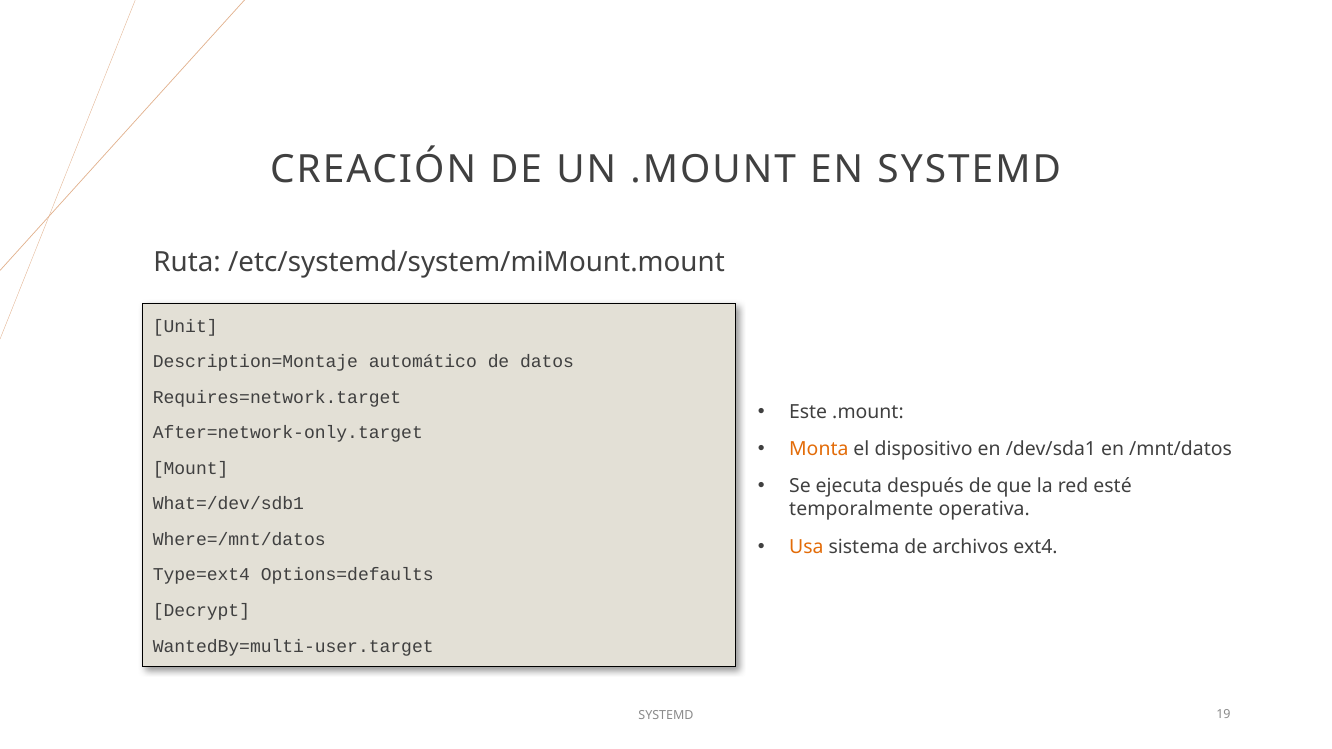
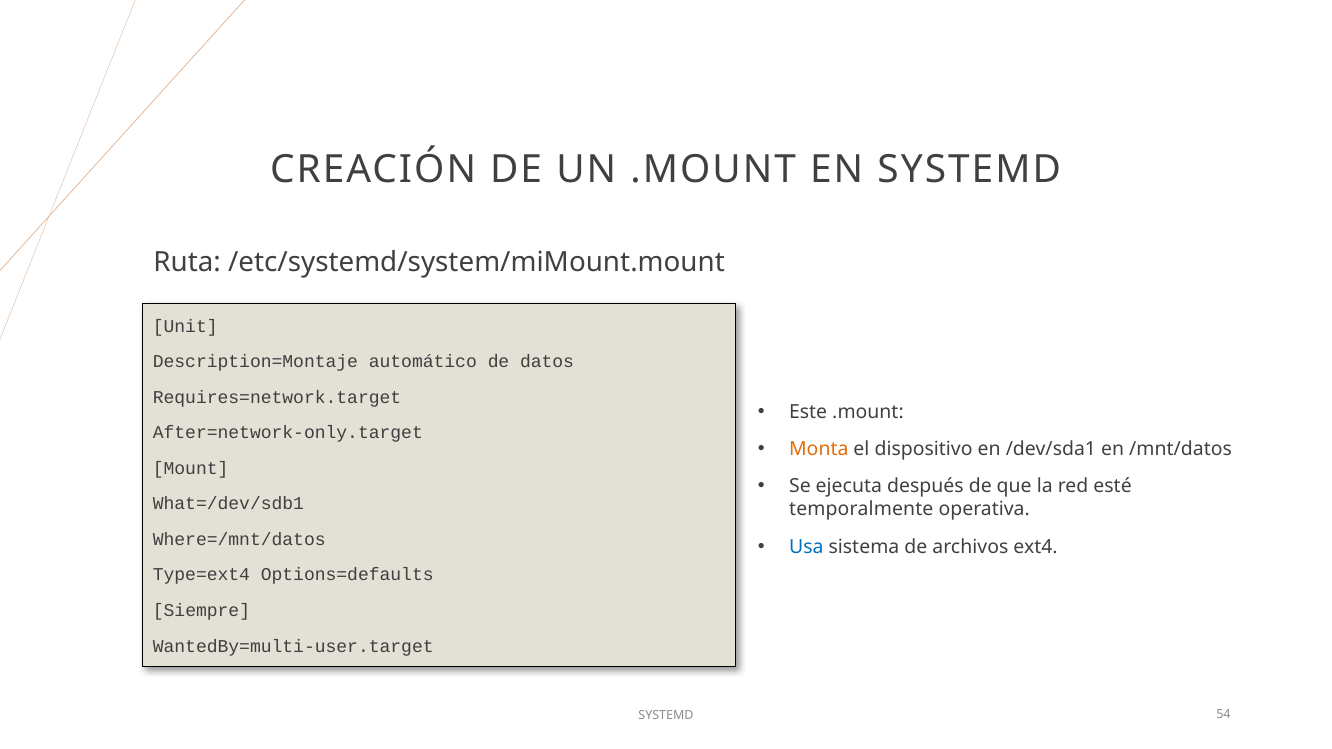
Usa colour: orange -> blue
Decrypt: Decrypt -> Siempre
19: 19 -> 54
